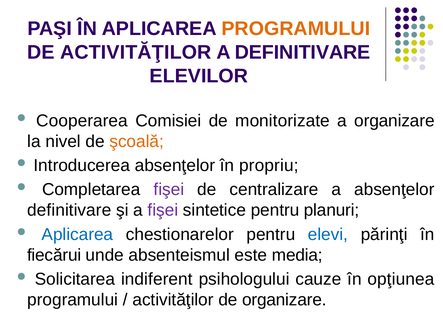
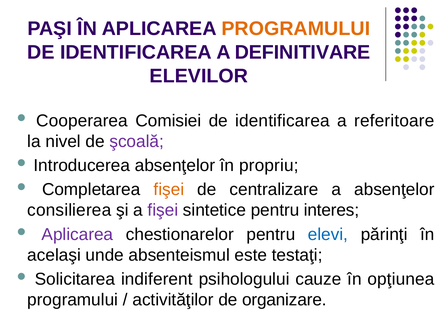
ACTIVITĂŢILOR at (136, 52): ACTIVITĂŢILOR -> IDENTIFICAREA
Comisiei de monitorizate: monitorizate -> identificarea
a organizare: organizare -> referitoare
şcoală colour: orange -> purple
fişei at (169, 190) colour: purple -> orange
definitivare at (69, 210): definitivare -> consilierea
planuri: planuri -> interes
Aplicarea at (77, 235) colour: blue -> purple
fiecărui: fiecărui -> acelaşi
media: media -> testaţi
